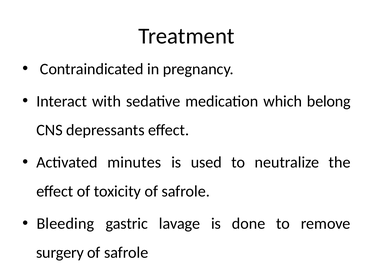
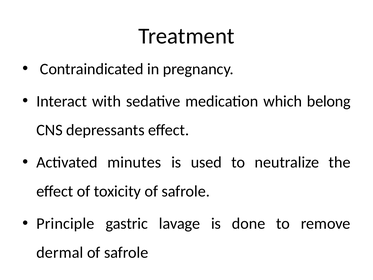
Bleeding: Bleeding -> Principle
surgery: surgery -> dermal
